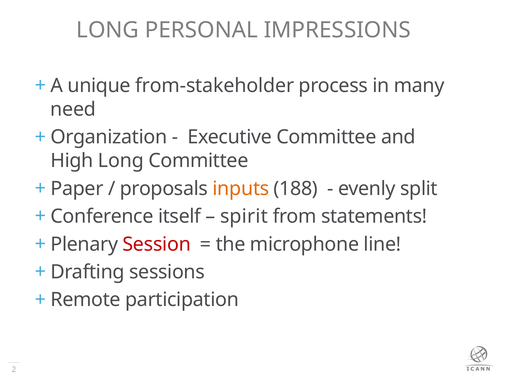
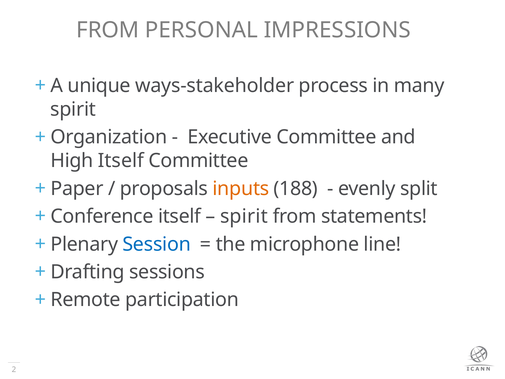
LONG at (108, 30): LONG -> FROM
from-stakeholder: from-stakeholder -> ways-stakeholder
need at (73, 109): need -> spirit
High Long: Long -> Itself
Session colour: red -> blue
